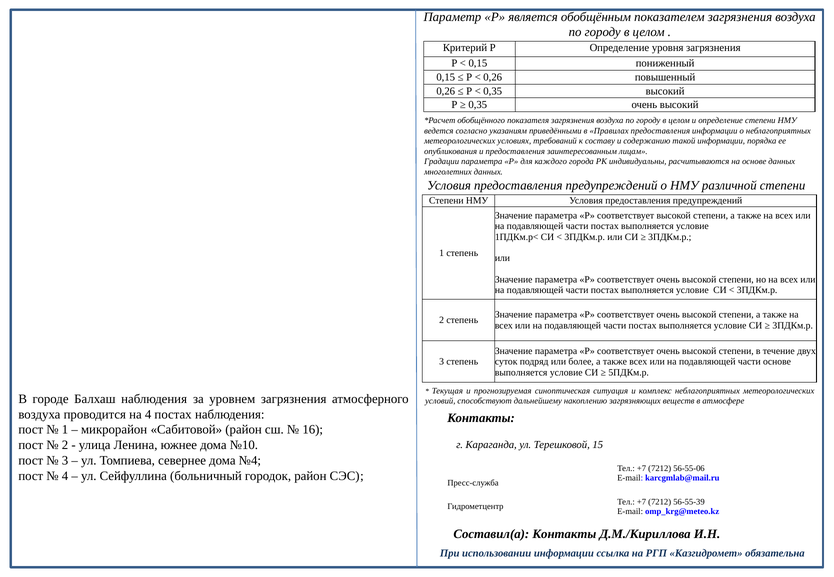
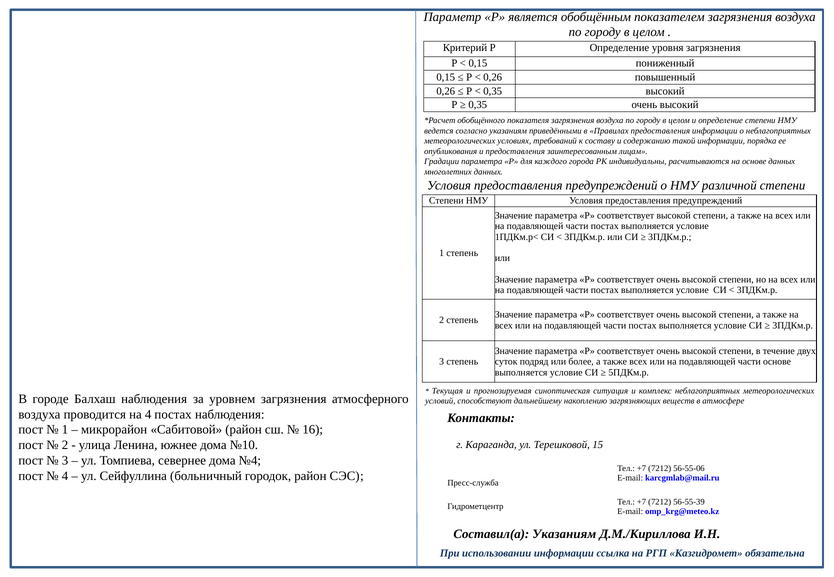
Составил(а Контакты: Контакты -> Указаниям
